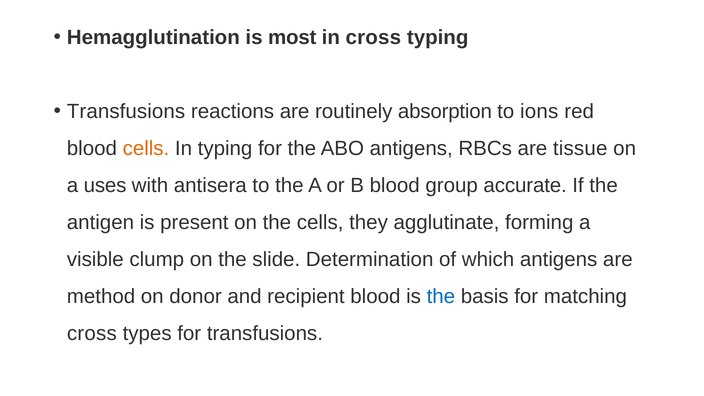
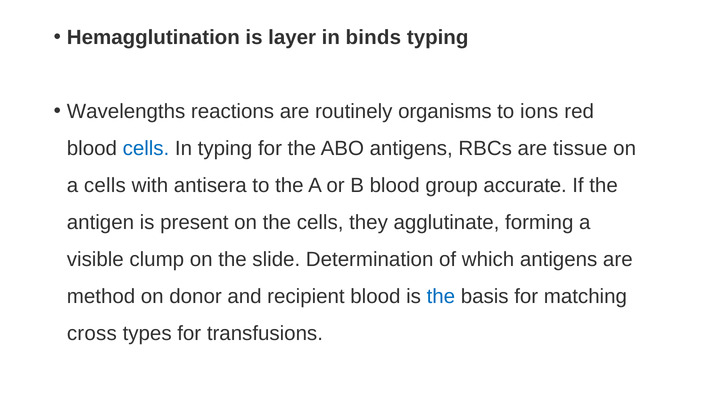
most: most -> layer
in cross: cross -> binds
Transfusions at (126, 112): Transfusions -> Wavelengths
absorption: absorption -> organisms
cells at (146, 149) colour: orange -> blue
a uses: uses -> cells
